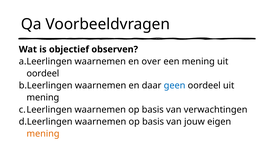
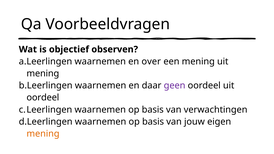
oordeel at (43, 74): oordeel -> mening
geen colour: blue -> purple
mening at (43, 98): mening -> oordeel
